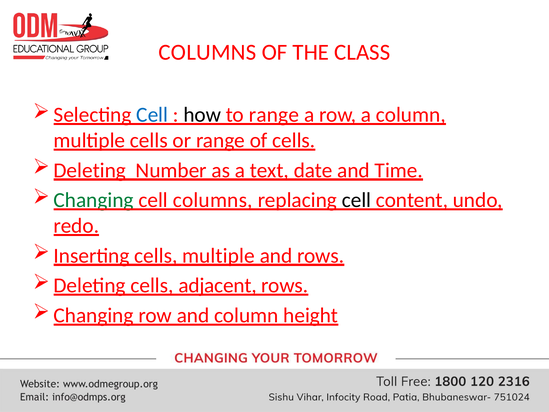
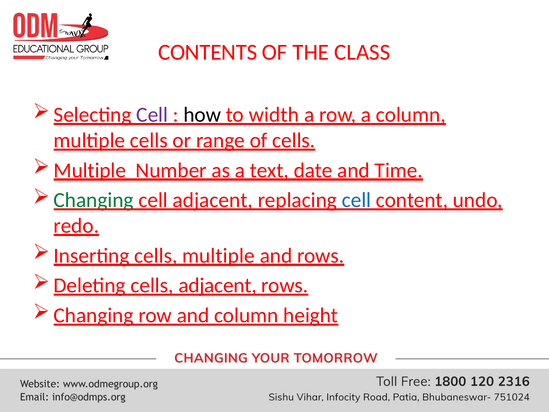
COLUMNS at (207, 52): COLUMNS -> CONTENTS
Cell at (152, 115) colour: blue -> purple
to range: range -> width
Deleting at (90, 170): Deleting -> Multiple
cell columns: columns -> adjacent
cell at (356, 200) colour: black -> blue
